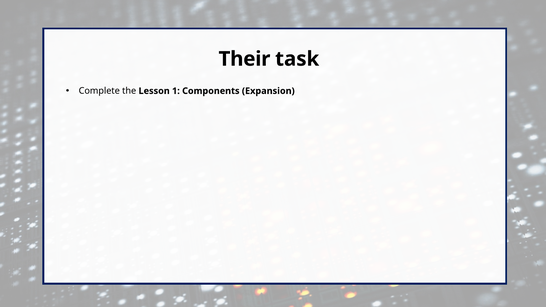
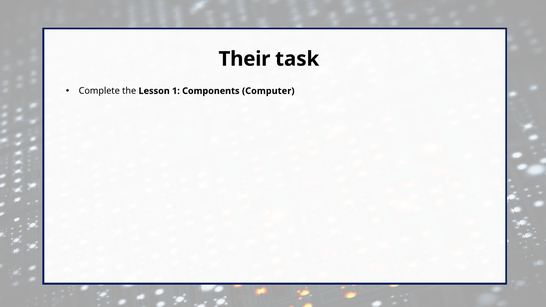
Expansion: Expansion -> Computer
